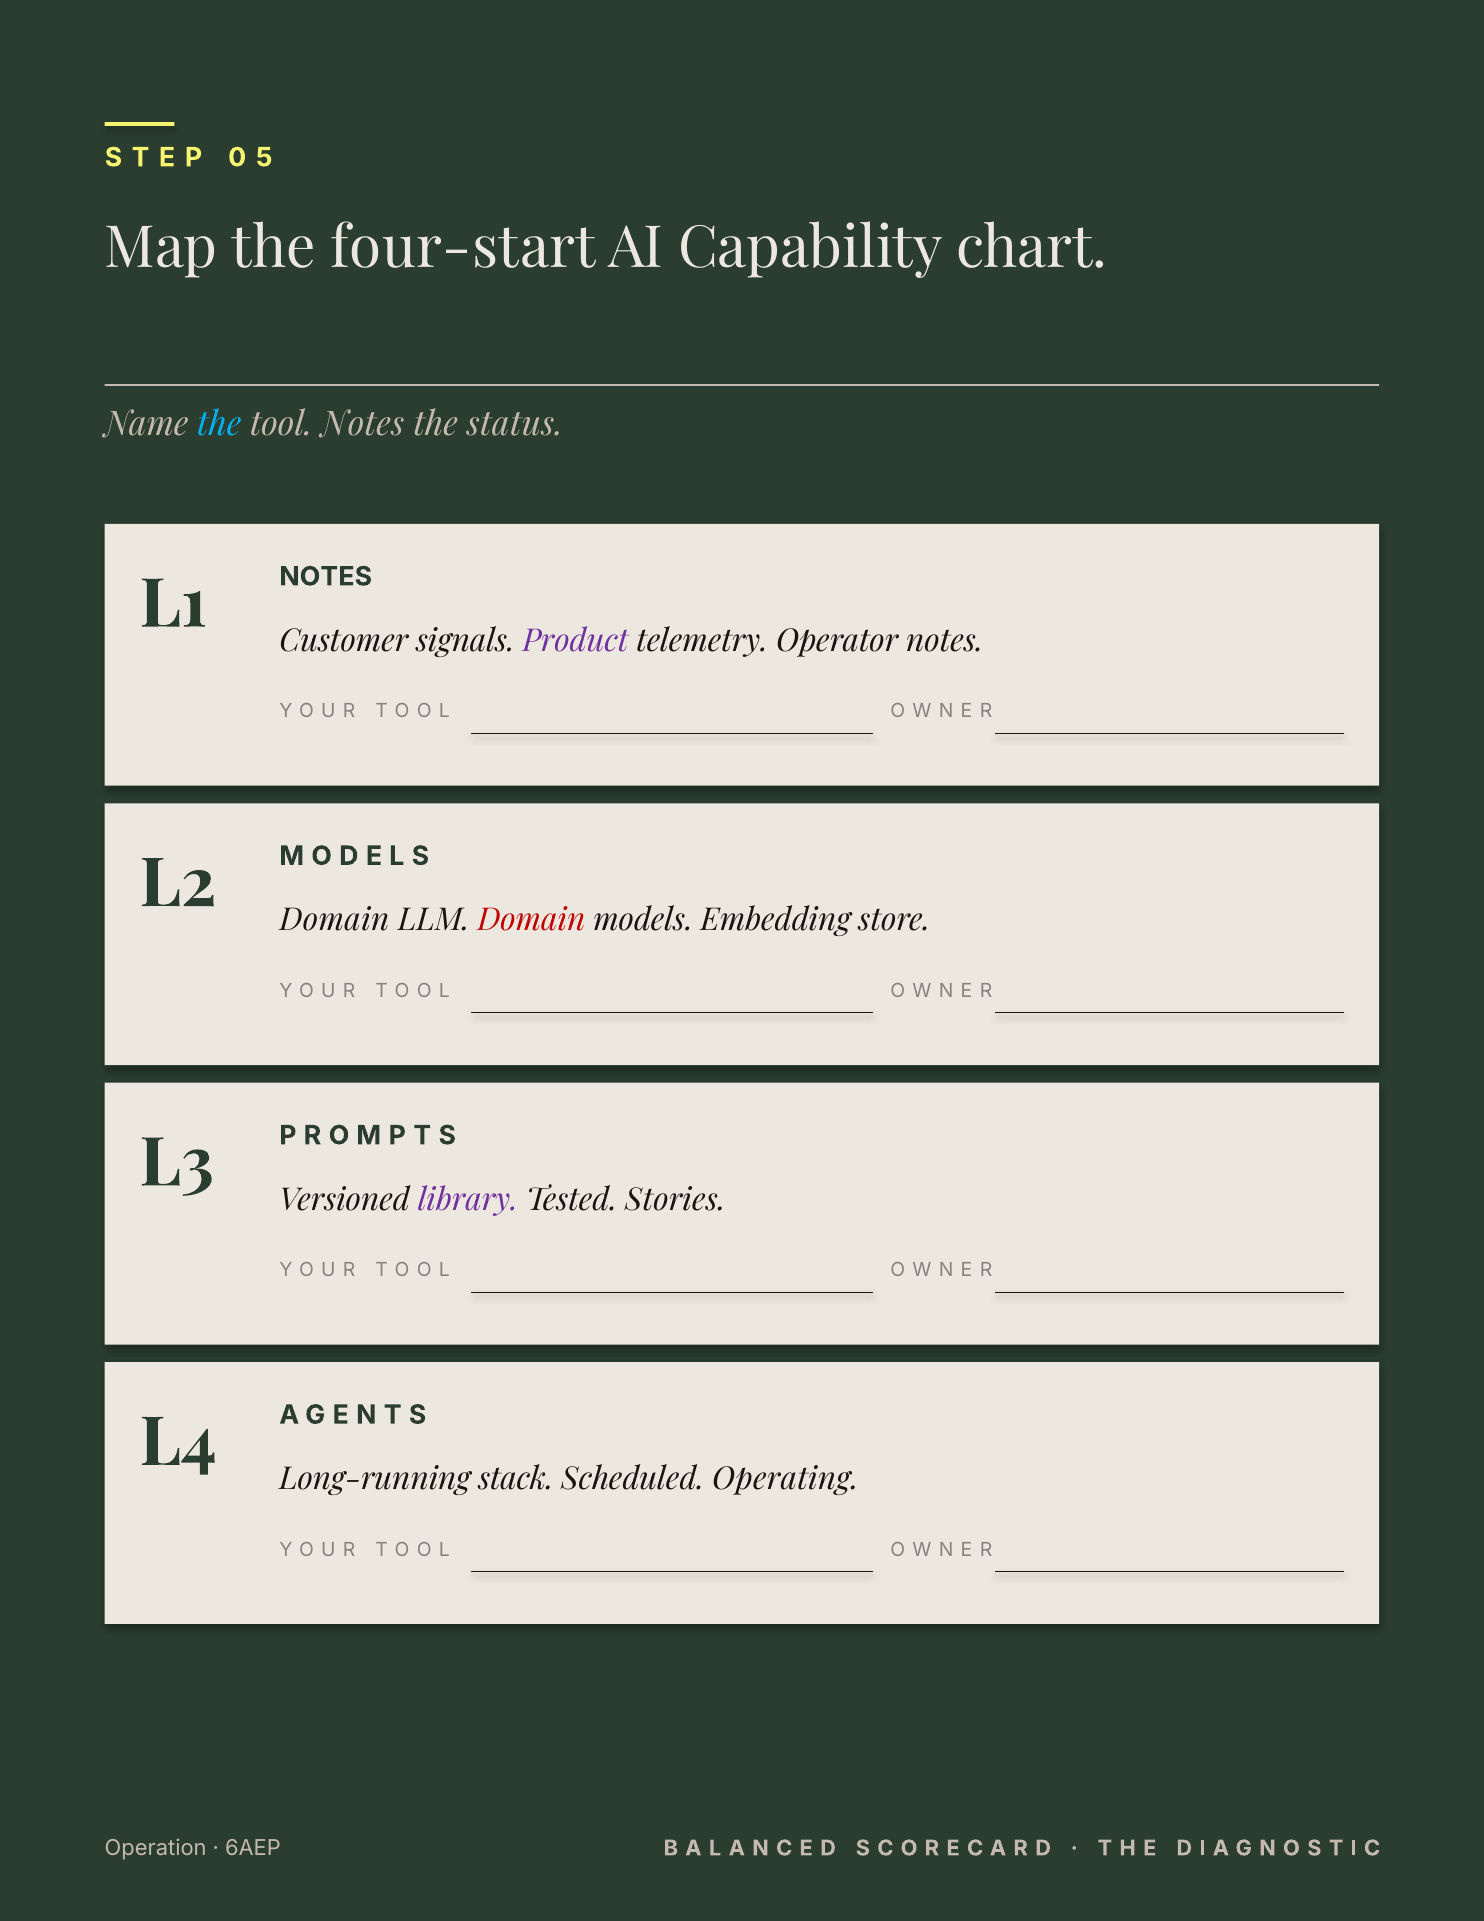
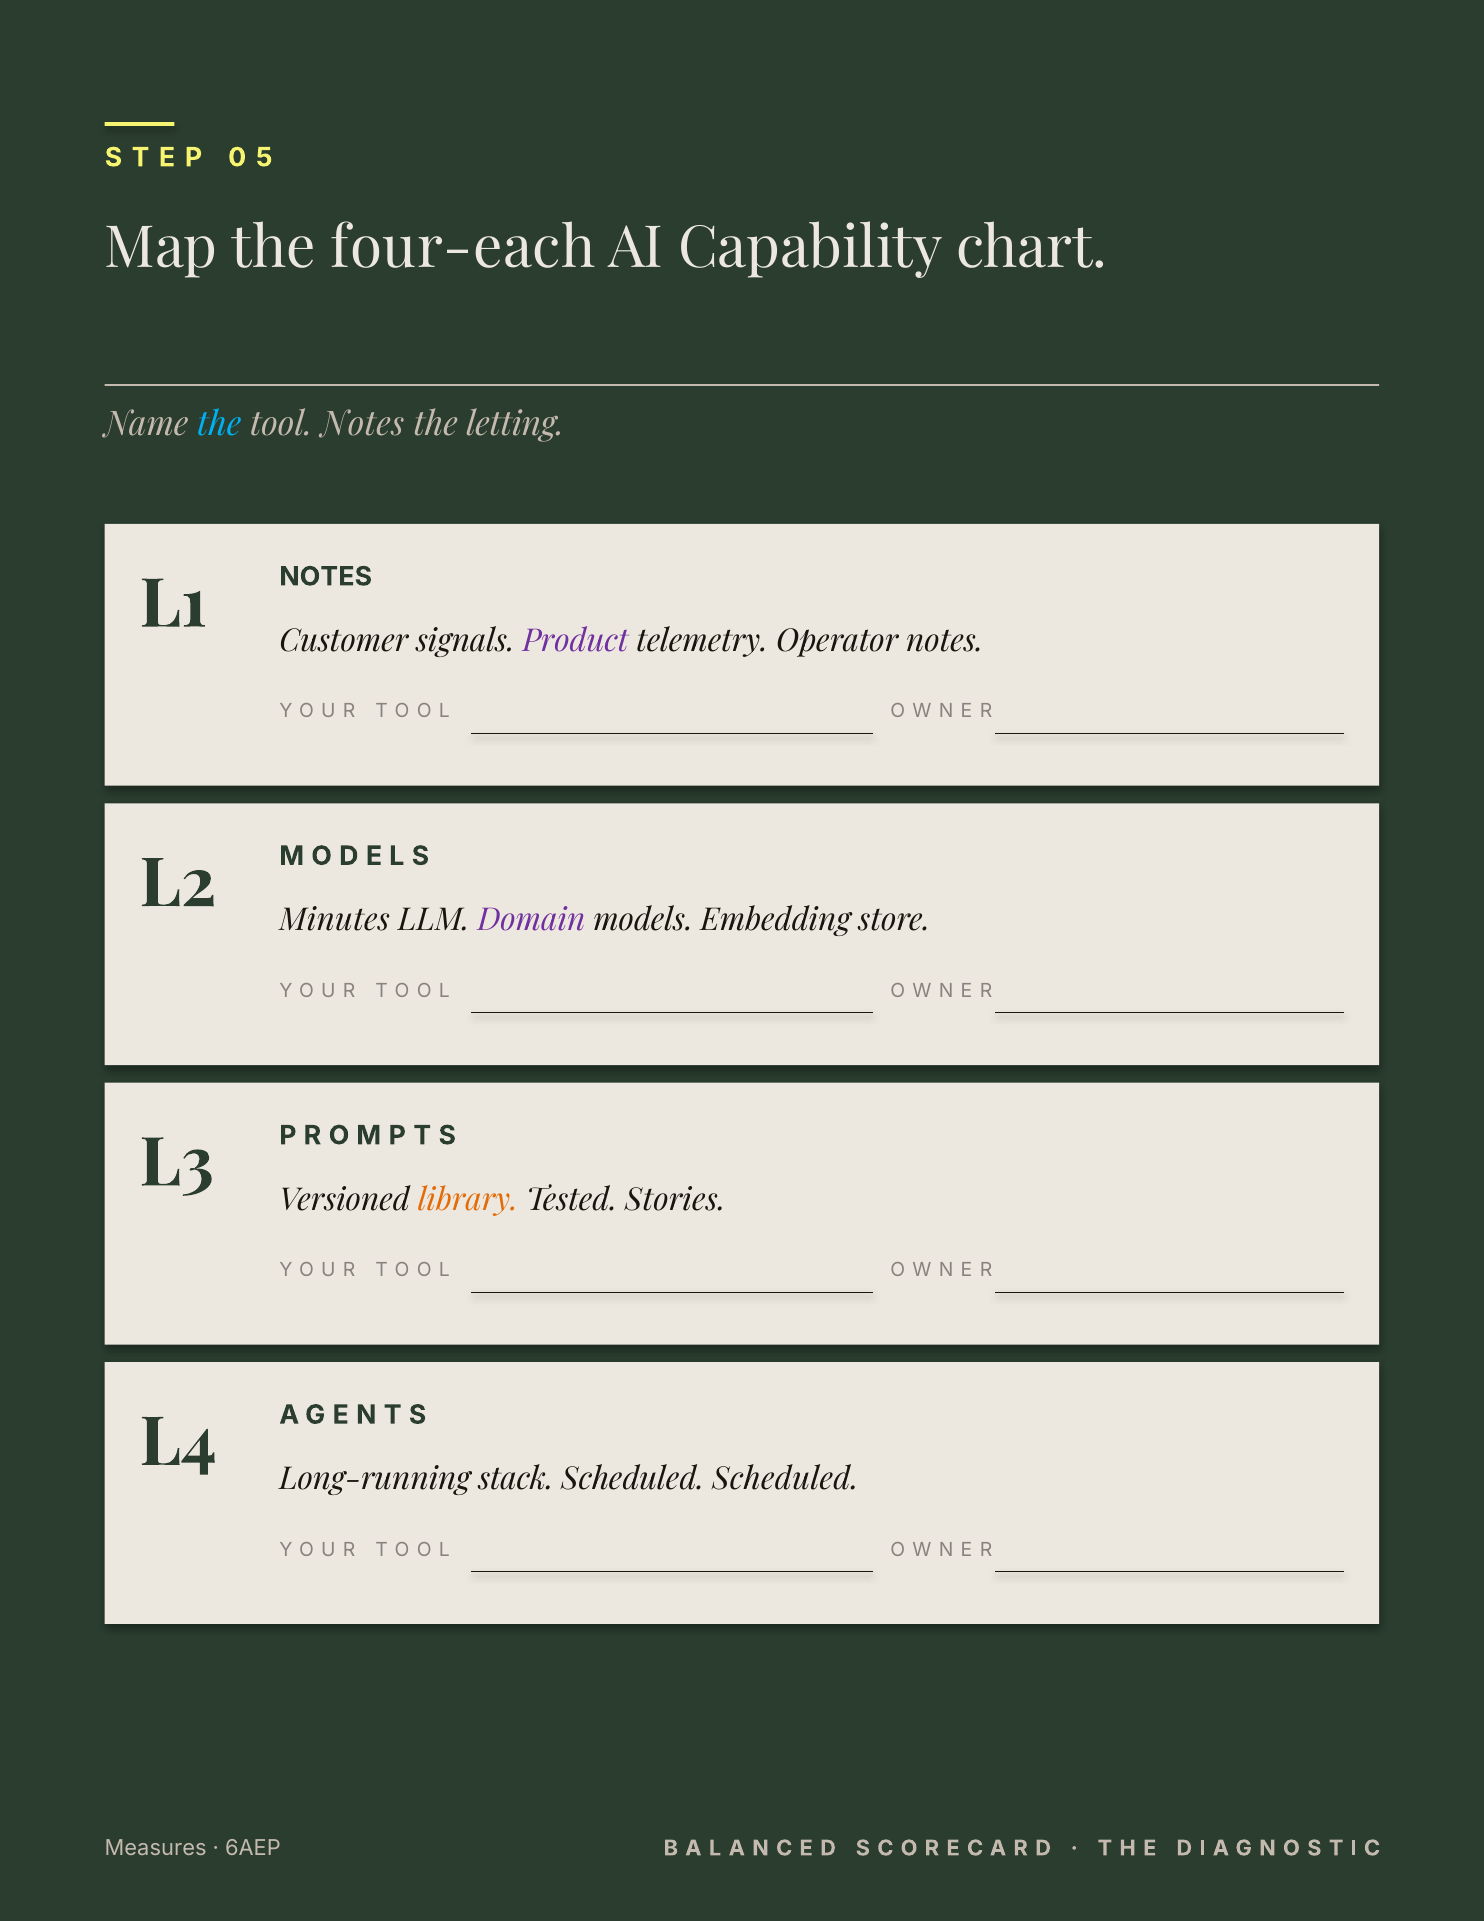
four-start: four-start -> four-each
status: status -> letting
Domain at (335, 920): Domain -> Minutes
Domain at (532, 920) colour: red -> purple
library colour: purple -> orange
Scheduled Operating: Operating -> Scheduled
Operation: Operation -> Measures
